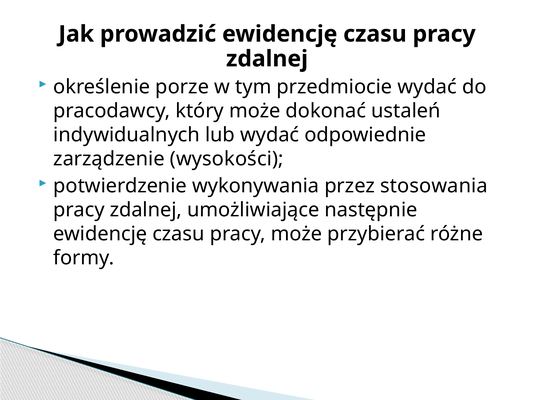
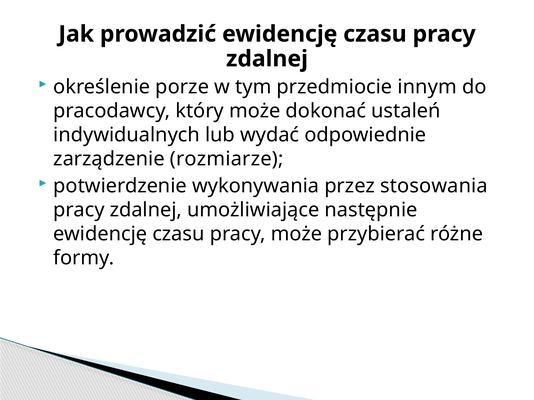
przedmiocie wydać: wydać -> innym
wysokości: wysokości -> rozmiarze
